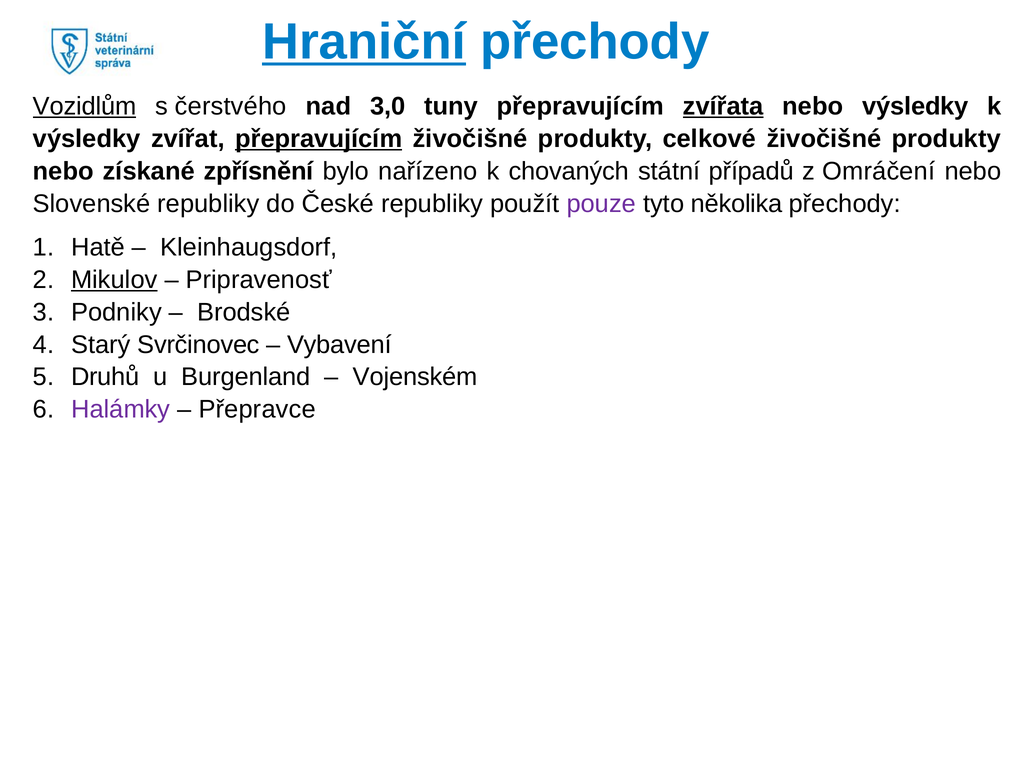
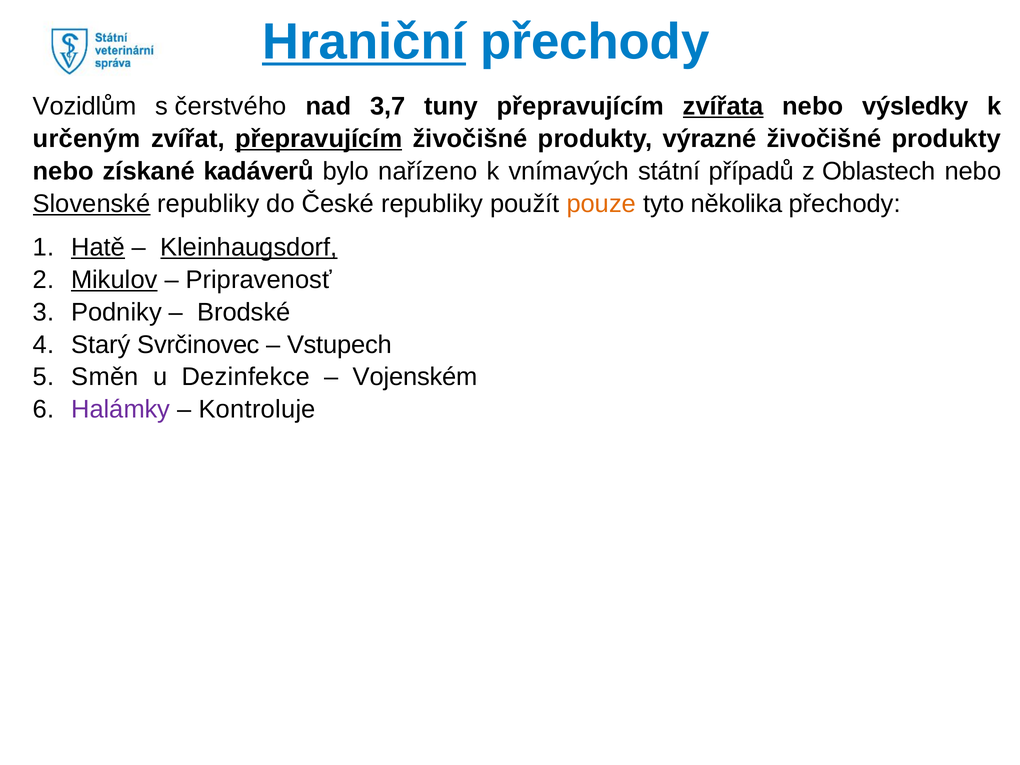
Vozidlům underline: present -> none
3,0: 3,0 -> 3,7
výsledky at (87, 139): výsledky -> určeným
celkové: celkové -> výrazné
zpřísnění: zpřísnění -> kadáverů
chovaných: chovaných -> vnímavých
Omráčení: Omráčení -> Oblastech
Slovenské underline: none -> present
pouze colour: purple -> orange
Hatě underline: none -> present
Kleinhaugsdorf underline: none -> present
Vybavení: Vybavení -> Vstupech
Druhů: Druhů -> Směn
Burgenland: Burgenland -> Dezinfekce
Přepravce: Přepravce -> Kontroluje
